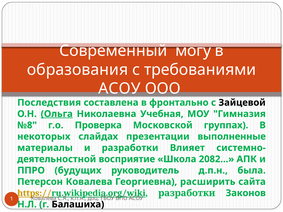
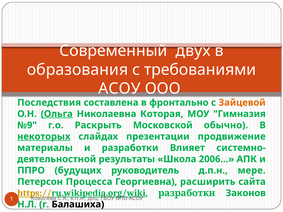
могу: могу -> двух
Зайцевой colour: black -> orange
Учебная: Учебная -> Которая
№8: №8 -> №9
Проверка: Проверка -> Раскрыть
группах: группах -> обычно
некоторых underline: none -> present
выполненные: выполненные -> продвижение
восприятие: восприятие -> результаты
2082: 2082 -> 2006
была: была -> мере
Петерсон Ковалева: Ковалева -> Процесса
